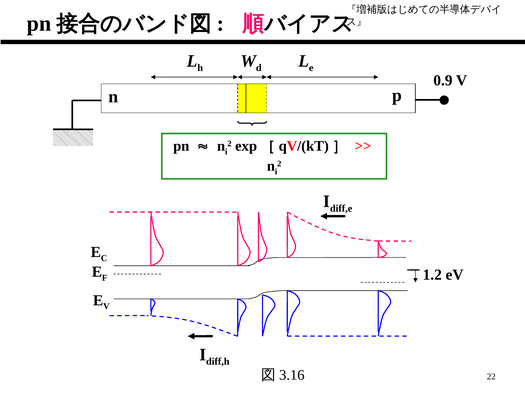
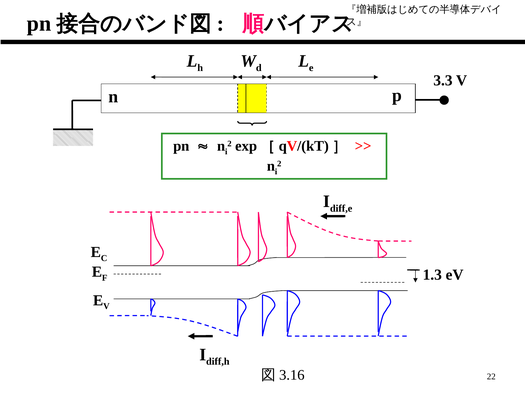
0.9: 0.9 -> 3.3
1.2: 1.2 -> 1.3
